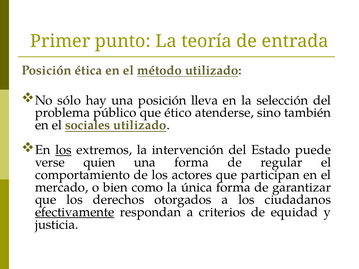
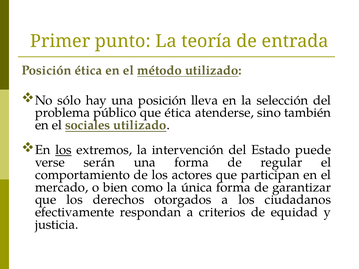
que ético: ético -> ética
quien: quien -> serán
efectivamente underline: present -> none
